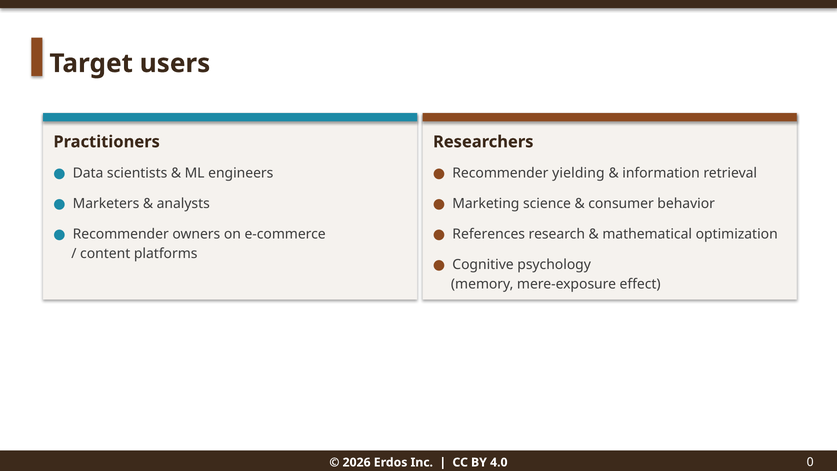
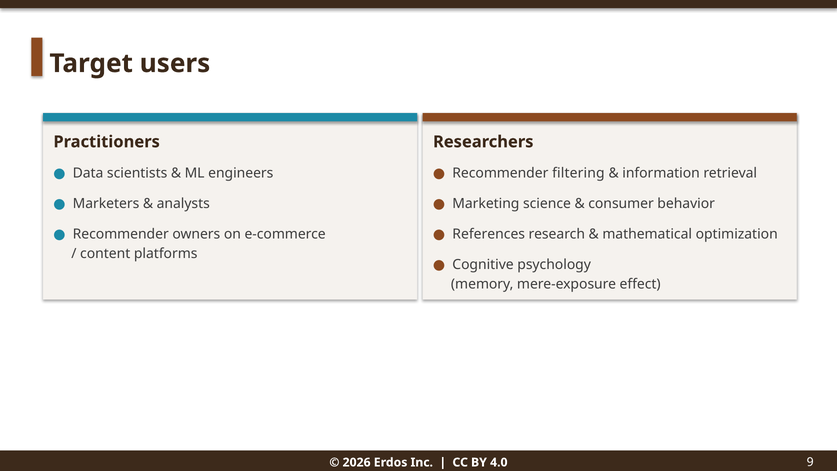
yielding: yielding -> filtering
0: 0 -> 9
